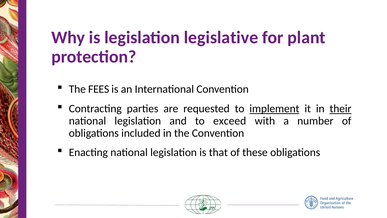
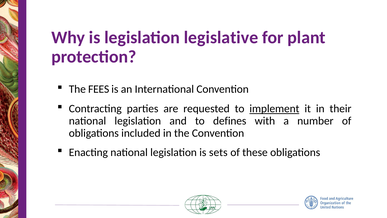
their underline: present -> none
exceed: exceed -> defines
that: that -> sets
